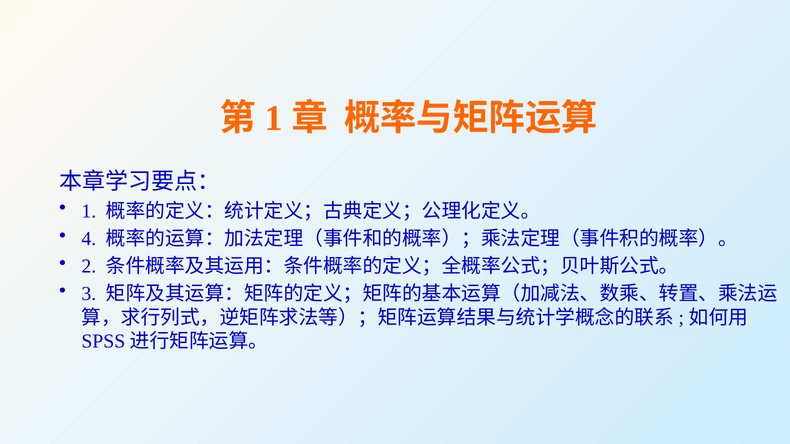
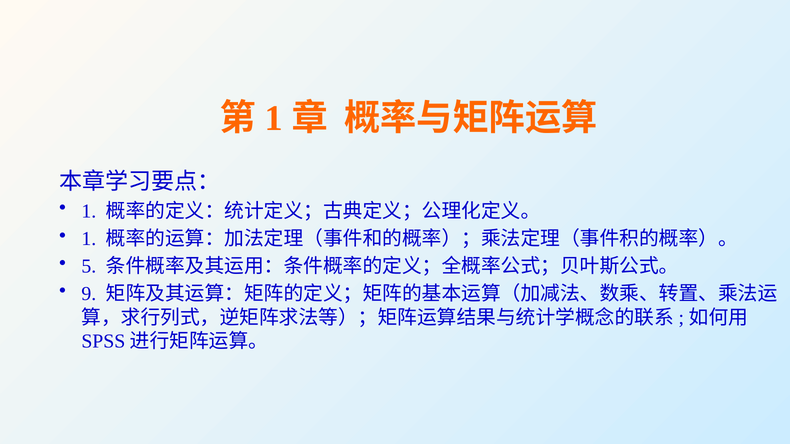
4 at (89, 239): 4 -> 1
2: 2 -> 5
3: 3 -> 9
